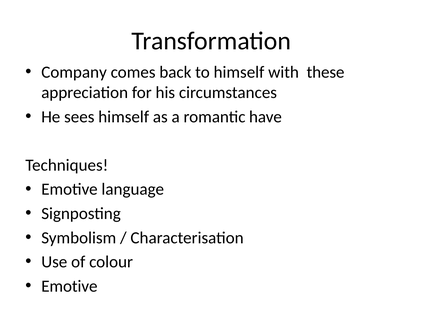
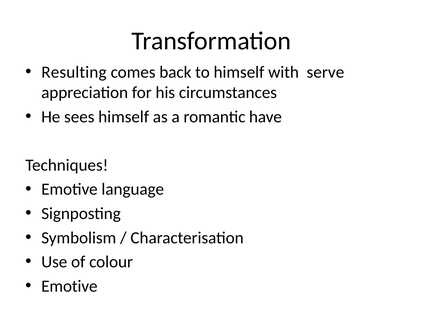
Company: Company -> Resulting
these: these -> serve
